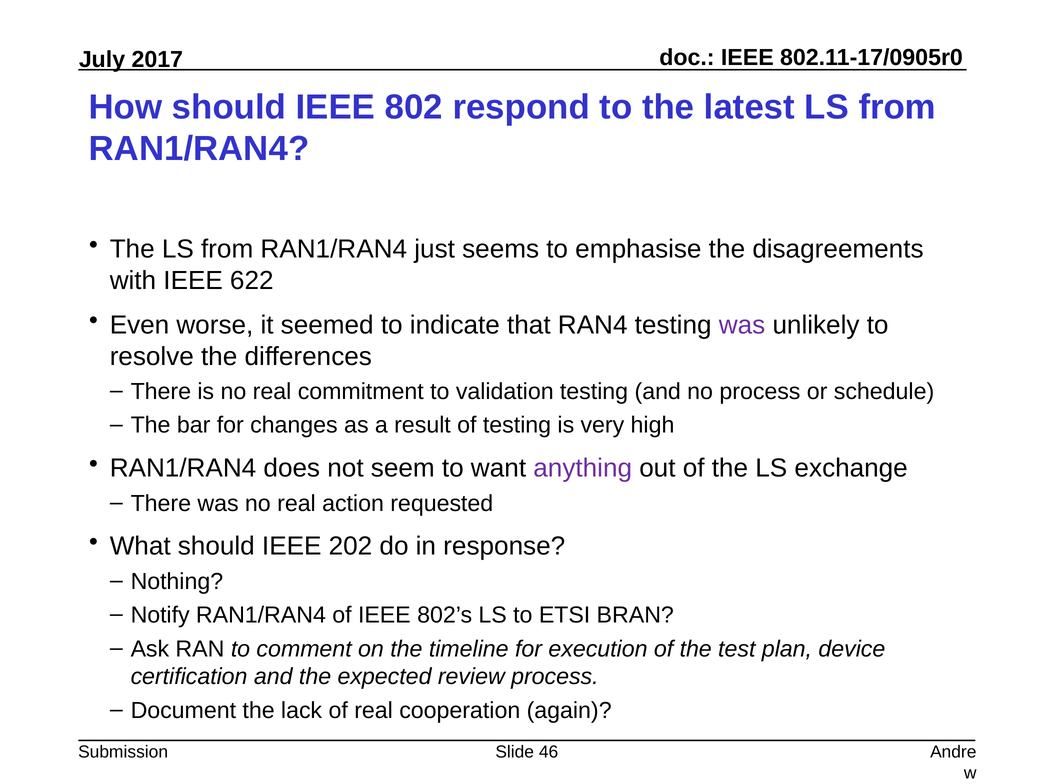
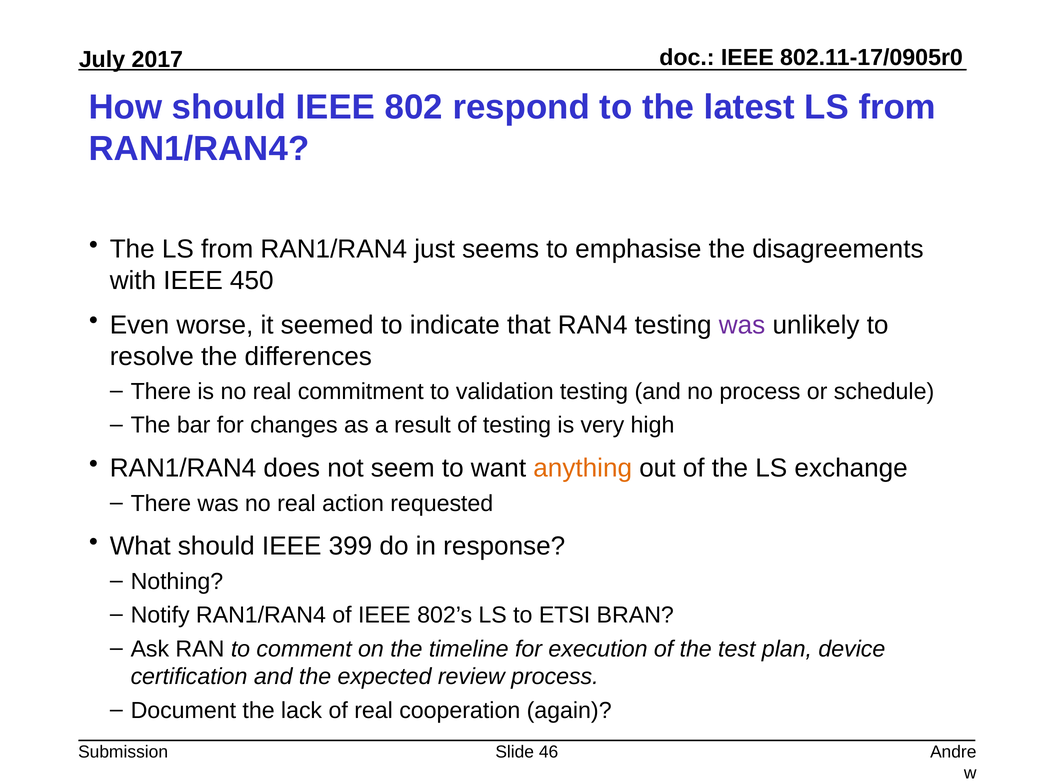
622: 622 -> 450
anything colour: purple -> orange
202: 202 -> 399
